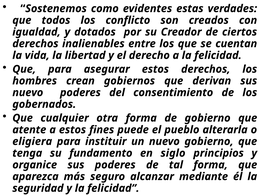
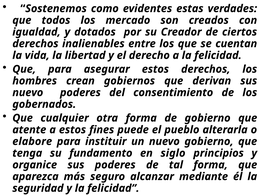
conflicto: conflicto -> mercado
eligiera: eligiera -> elabore
